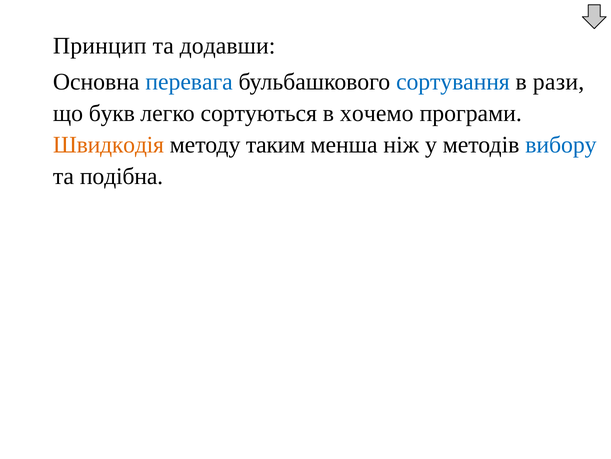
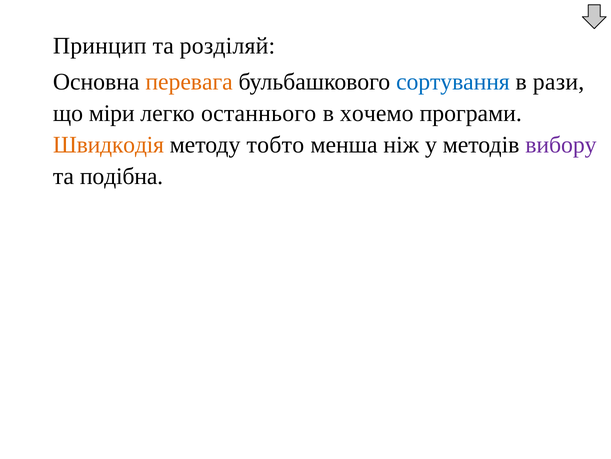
додавши: додавши -> розділяй
перевага colour: blue -> orange
букв: букв -> міри
сортуються: сортуються -> останнього
таким: таким -> тобто
вибору colour: blue -> purple
